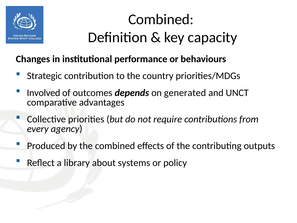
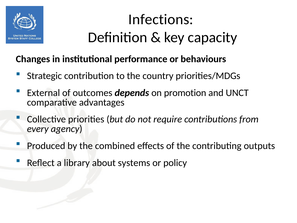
Combined at (161, 19): Combined -> Infections
Involved: Involved -> External
generated: generated -> promotion
